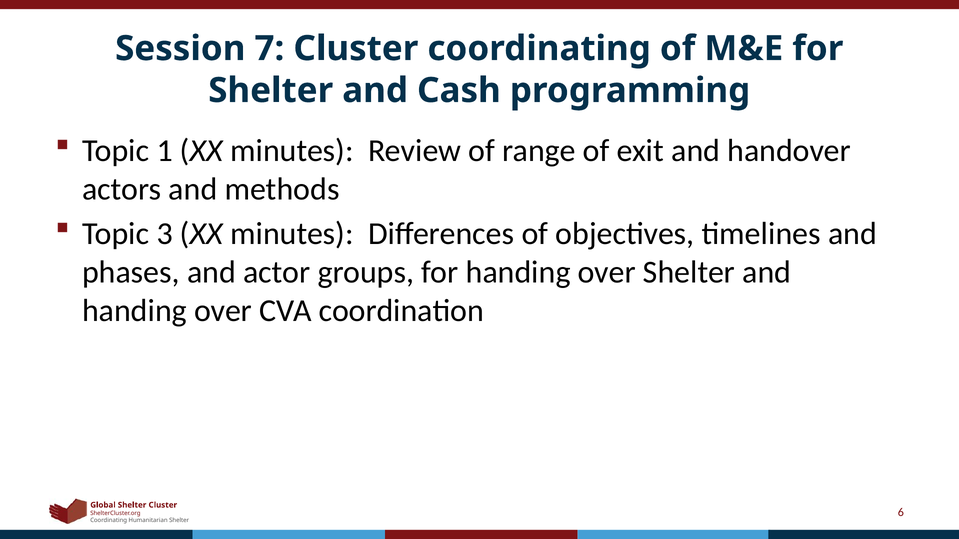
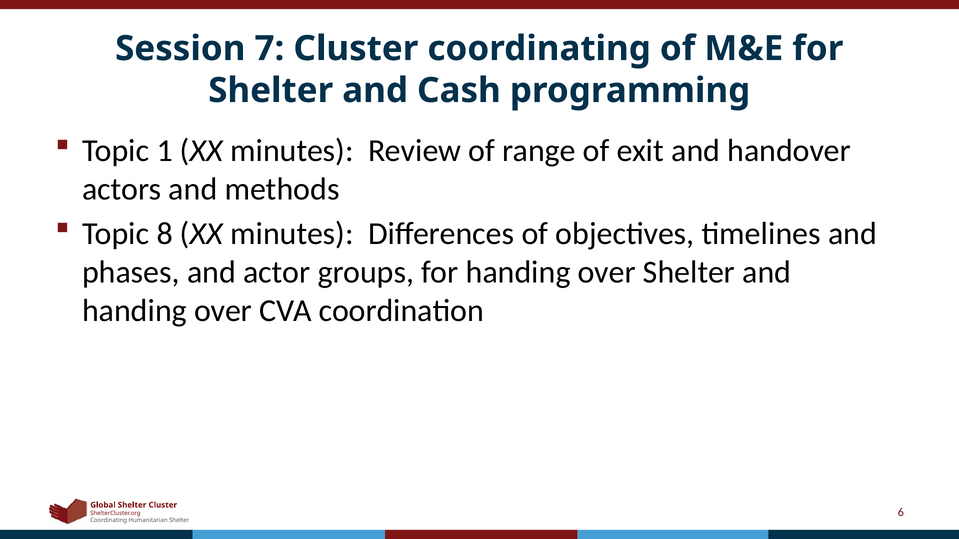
3: 3 -> 8
